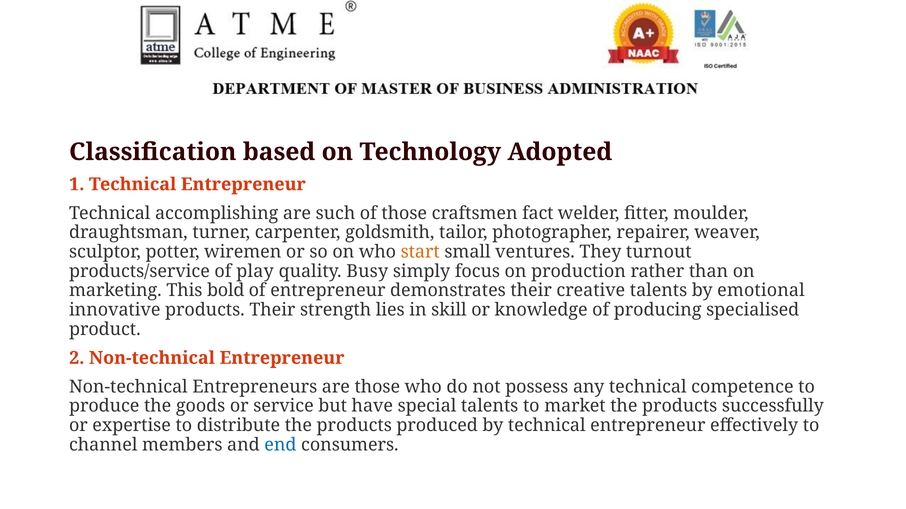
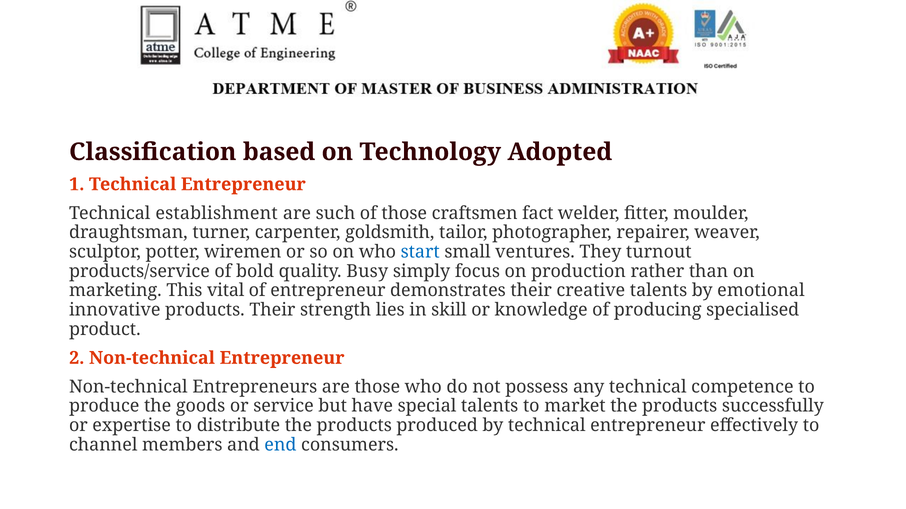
accomplishing: accomplishing -> establishment
start colour: orange -> blue
play: play -> bold
bold: bold -> vital
